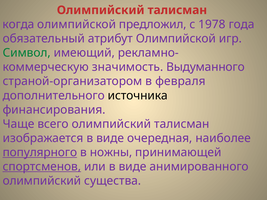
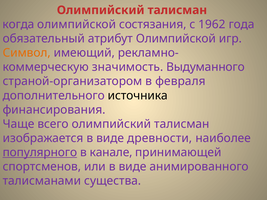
предложил: предложил -> состязания
1978: 1978 -> 1962
Символ colour: green -> orange
очередная: очередная -> древности
ножны: ножны -> канале
спортсменов underline: present -> none
олимпийский at (42, 181): олимпийский -> талисманами
